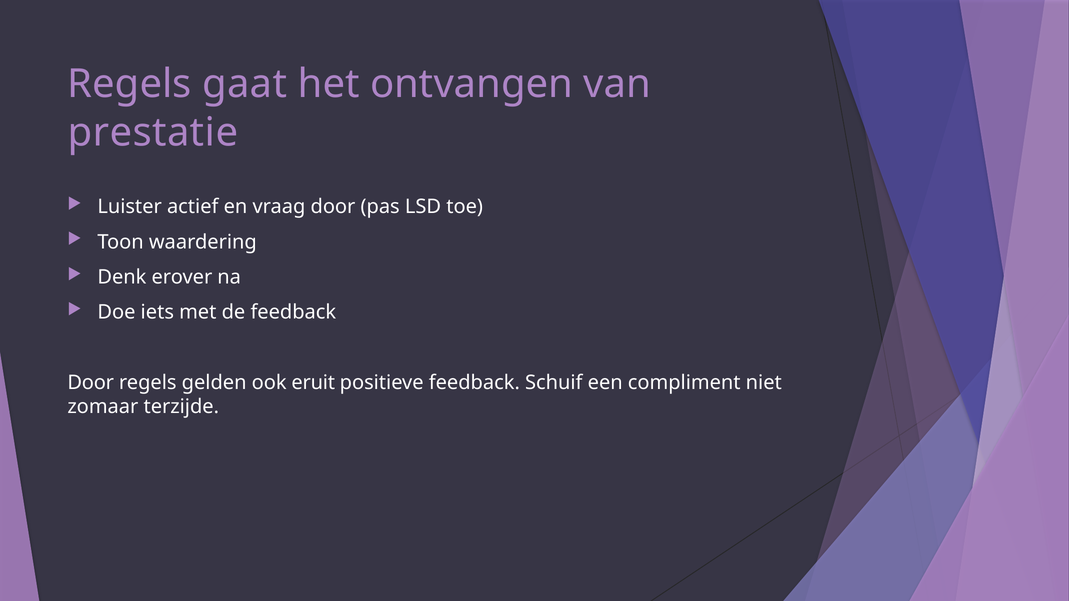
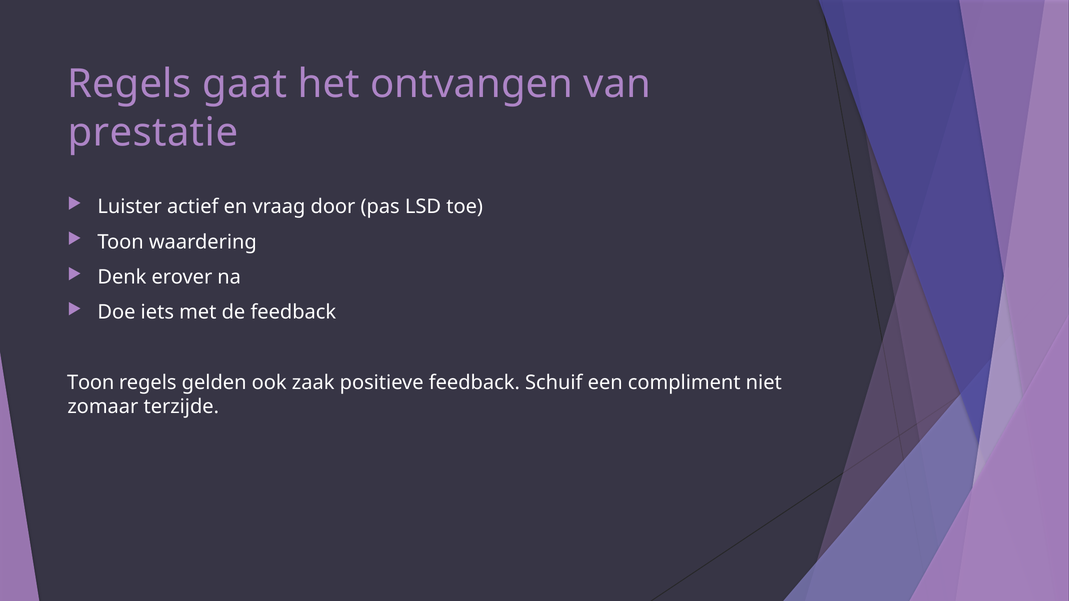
Door at (91, 383): Door -> Toon
eruit: eruit -> zaak
